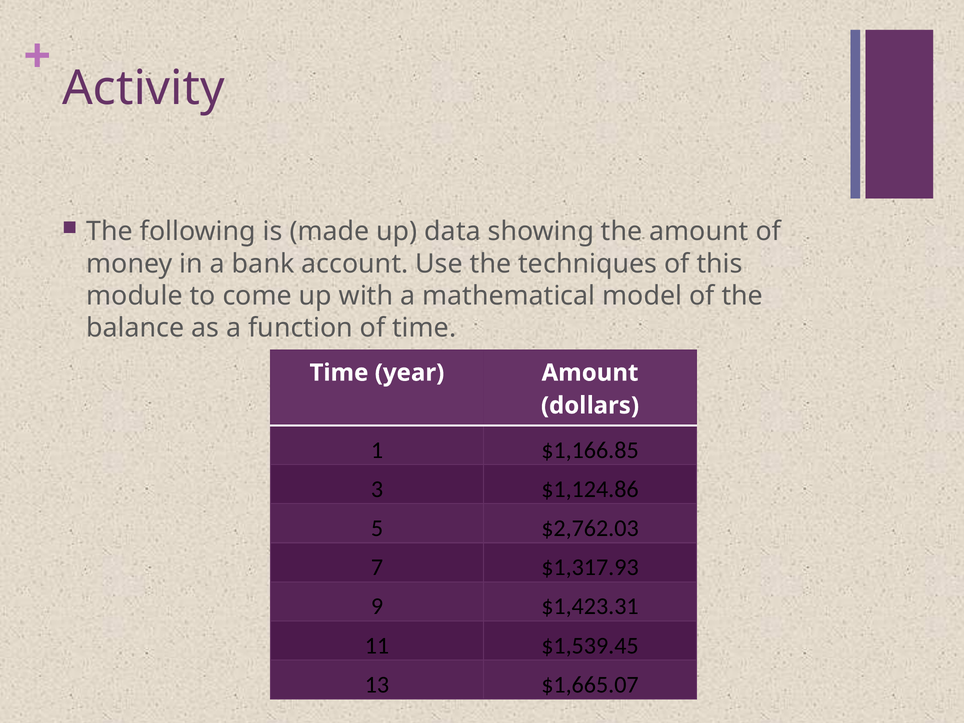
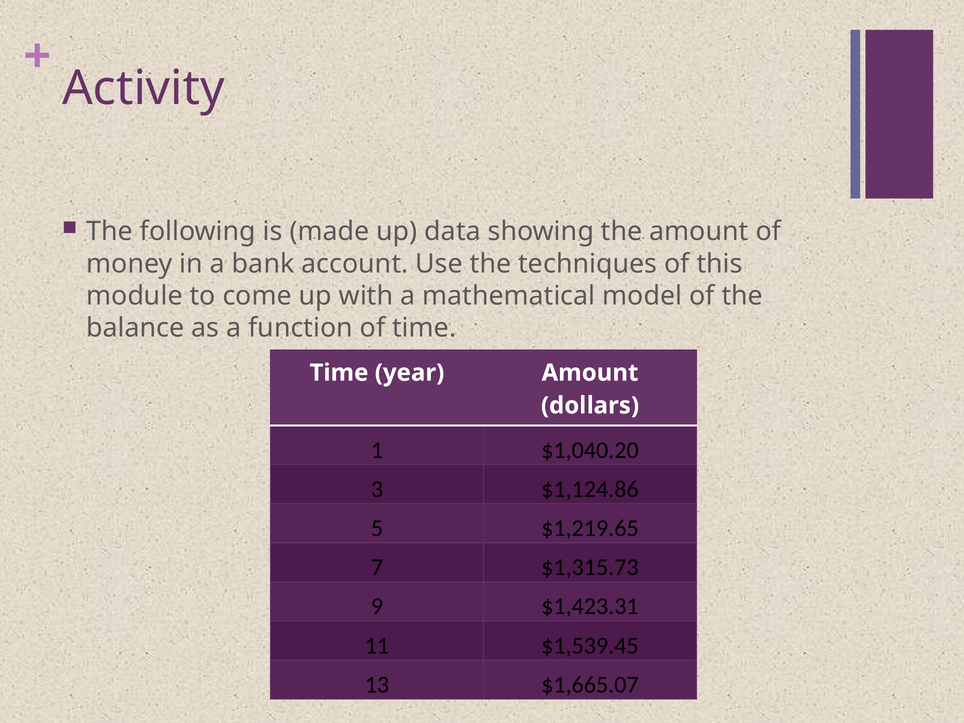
$1,166.85: $1,166.85 -> $1,040.20
$2,762.03: $2,762.03 -> $1,219.65
$1,317.93: $1,317.93 -> $1,315.73
